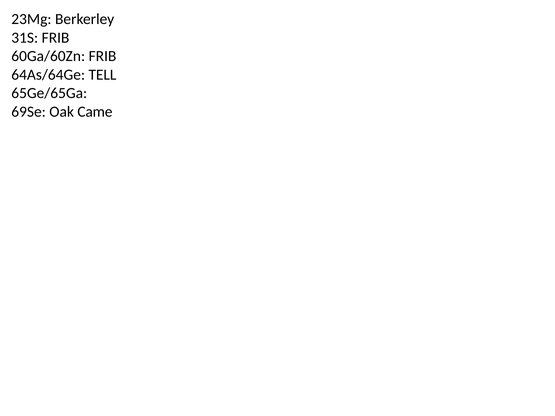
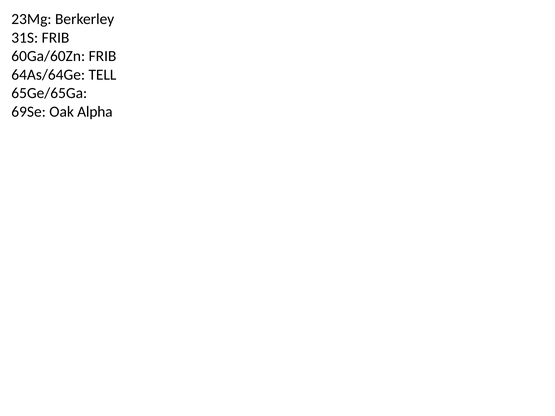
Came: Came -> Alpha
